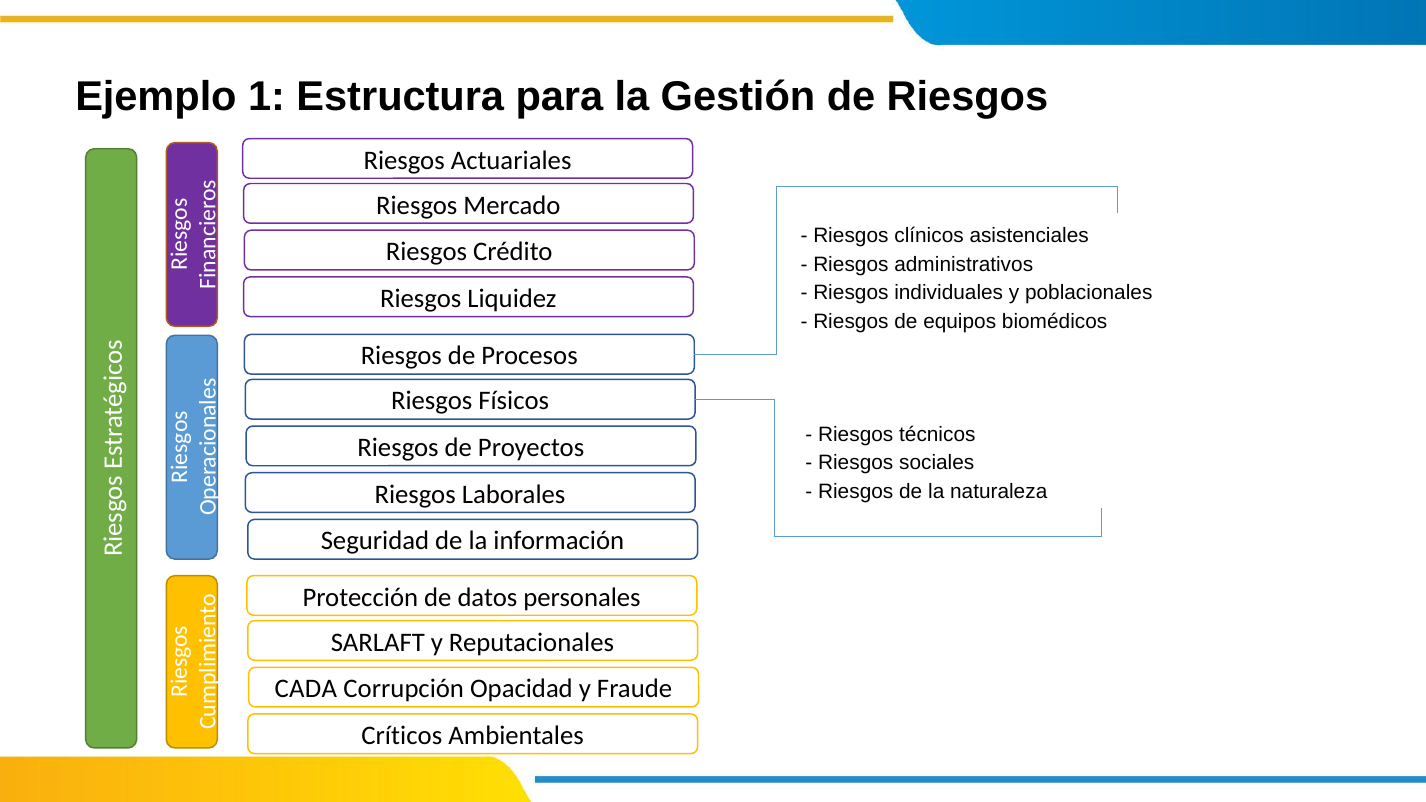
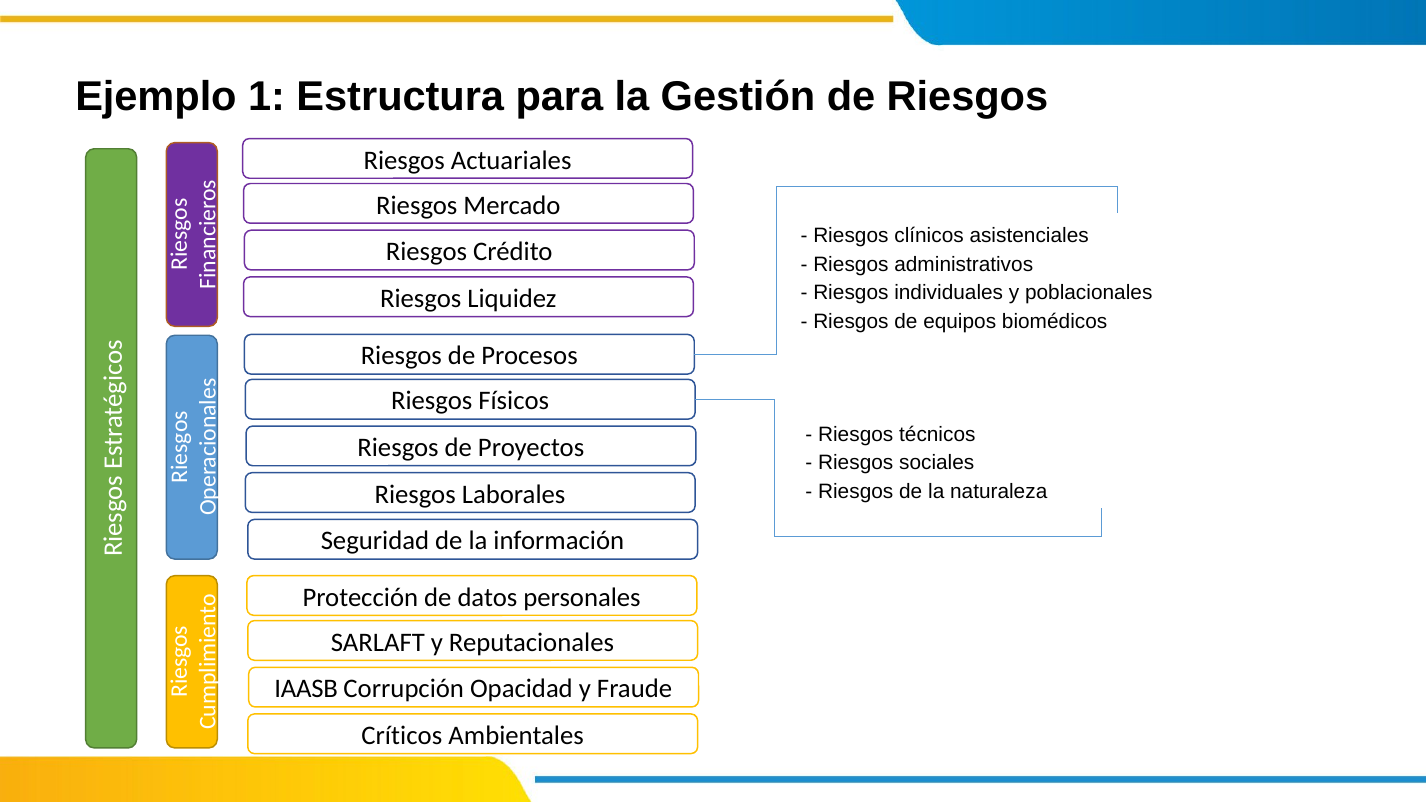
CADA: CADA -> IAASB
